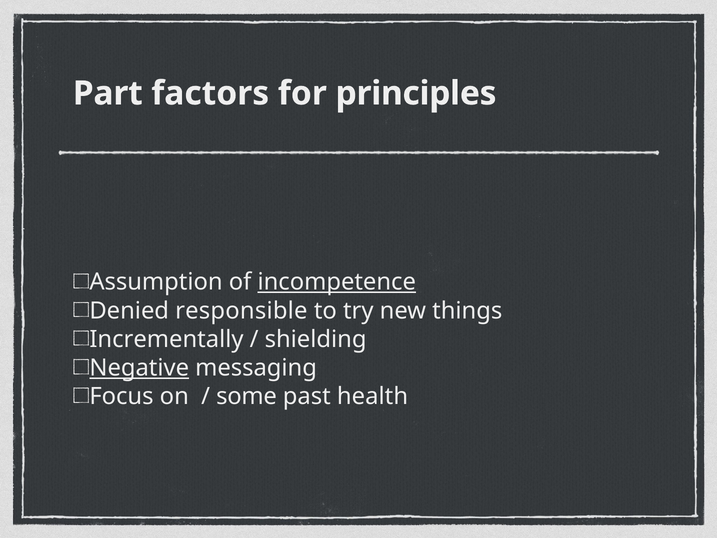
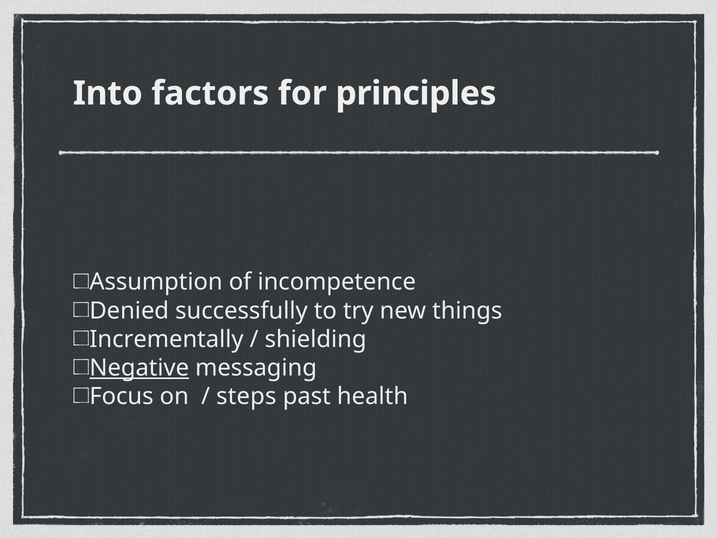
Part: Part -> Into
incompetence underline: present -> none
responsible: responsible -> successfully
some: some -> steps
